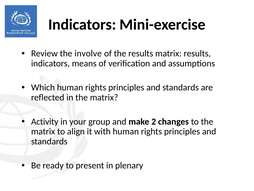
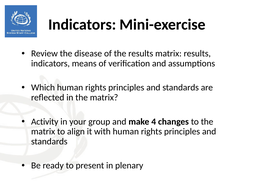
involve: involve -> disease
2: 2 -> 4
